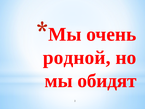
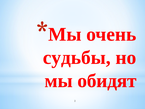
родной: родной -> судьбы
